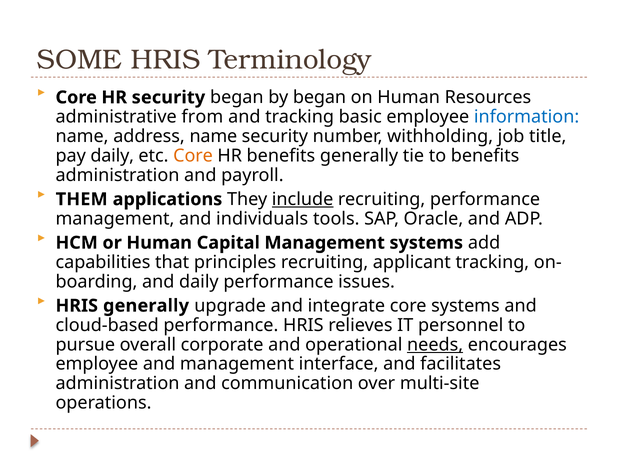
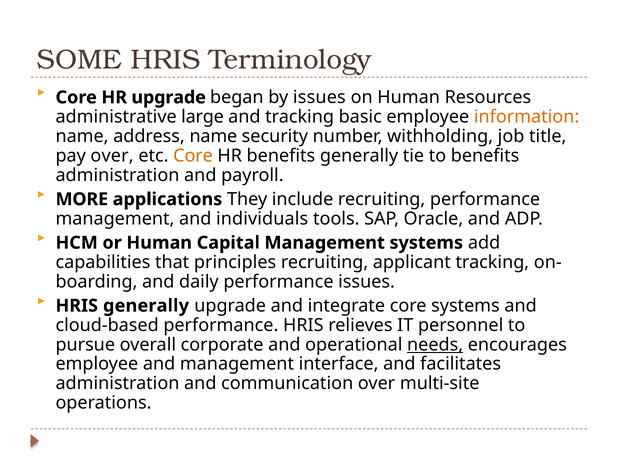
HR security: security -> upgrade
by began: began -> issues
from: from -> large
information colour: blue -> orange
pay daily: daily -> over
THEM: THEM -> MORE
include underline: present -> none
